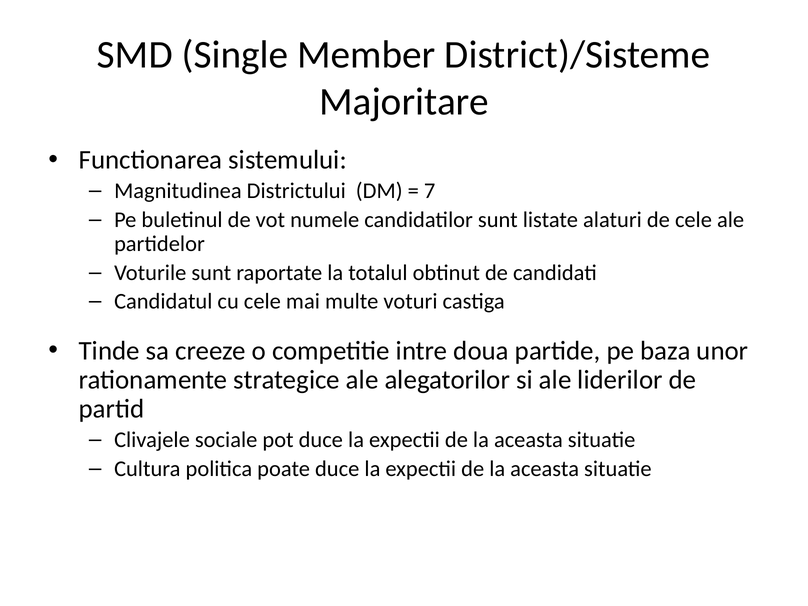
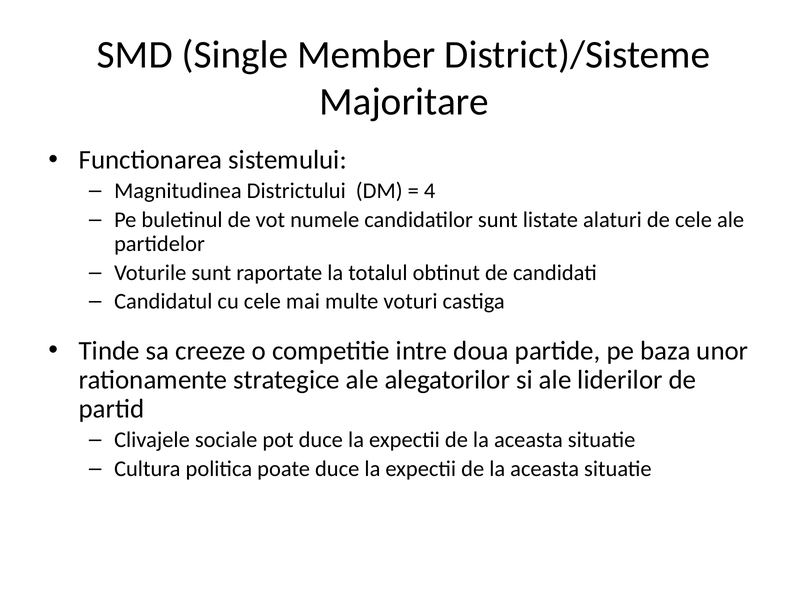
7: 7 -> 4
